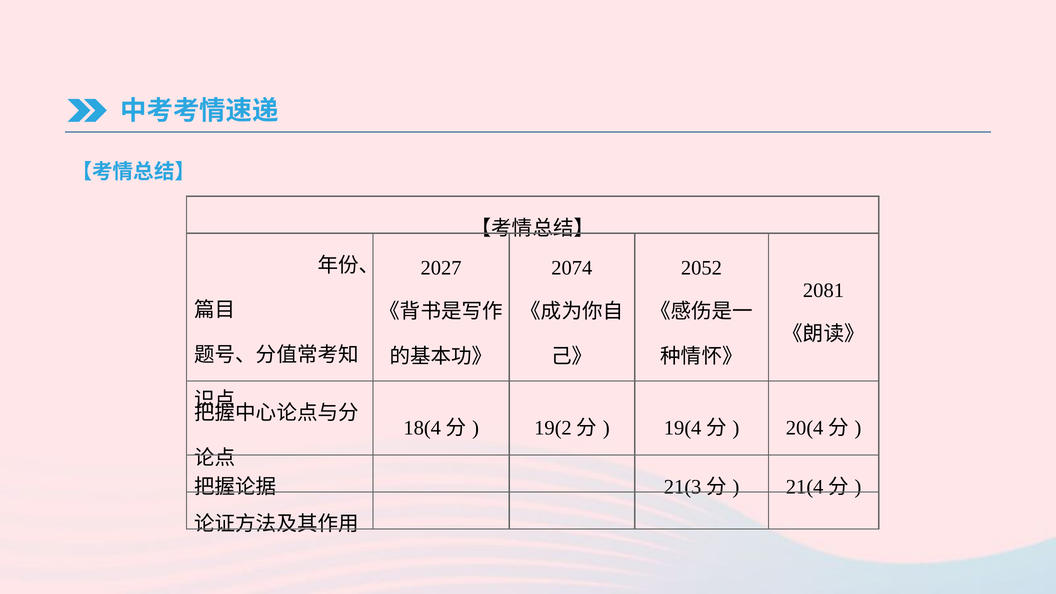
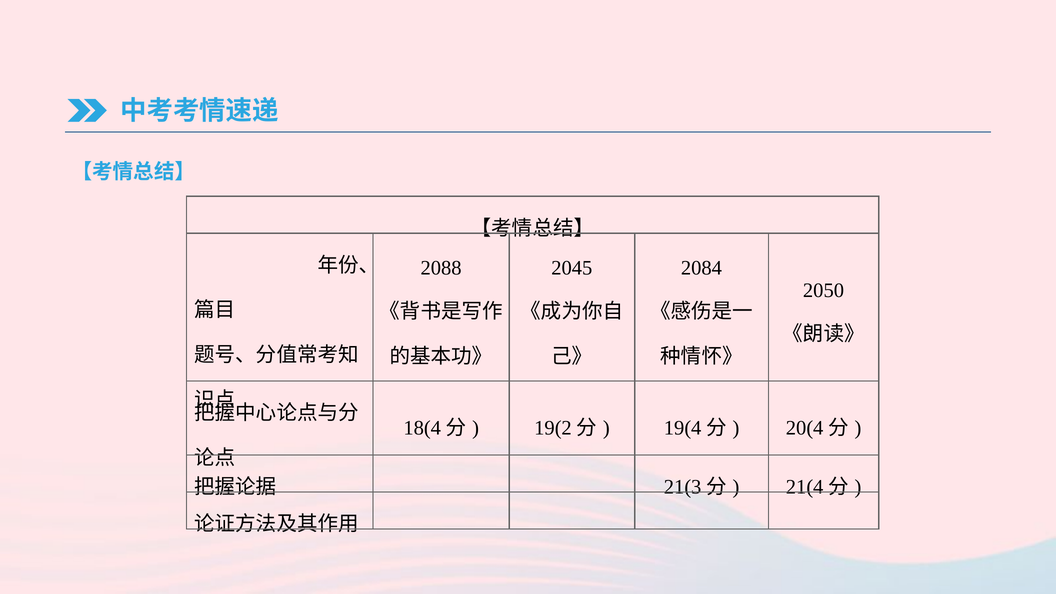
2027: 2027 -> 2088
2074: 2074 -> 2045
2052: 2052 -> 2084
2081: 2081 -> 2050
